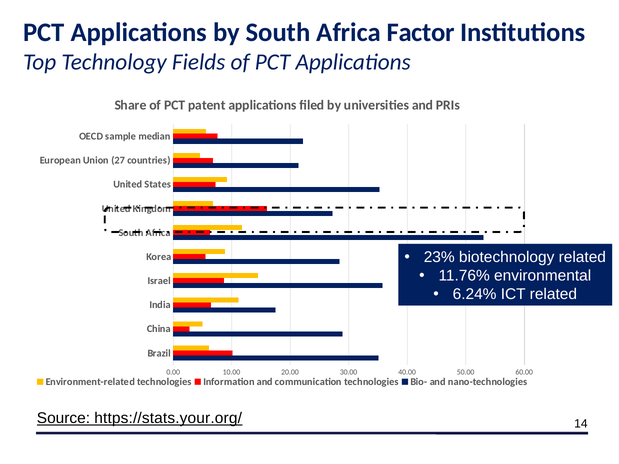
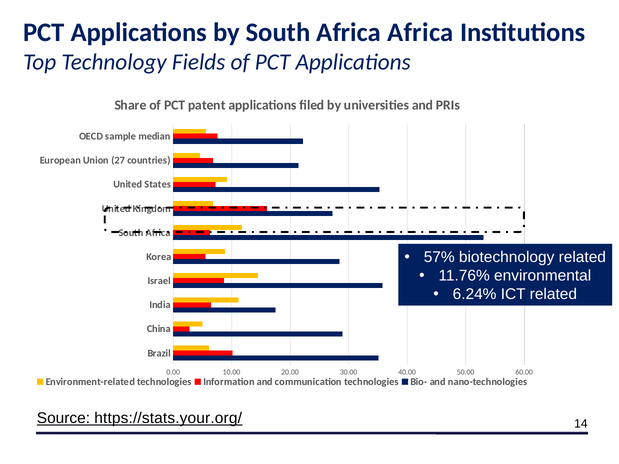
Africa Factor: Factor -> Africa
23%: 23% -> 57%
